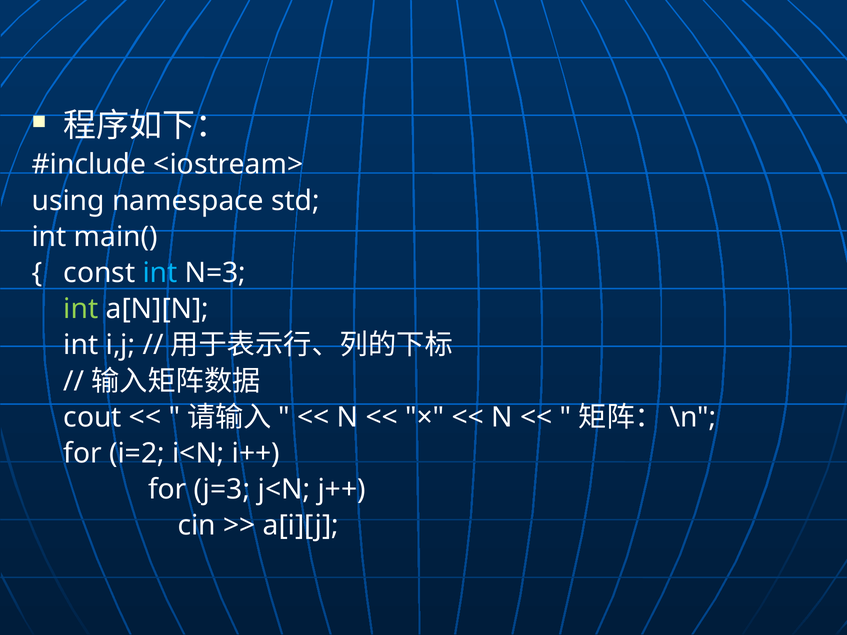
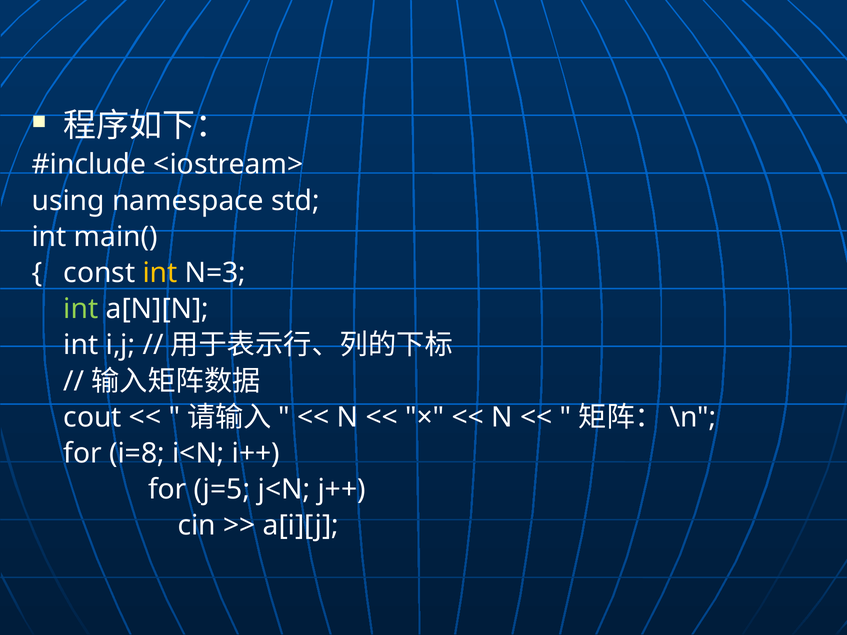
int at (160, 273) colour: light blue -> yellow
i=2: i=2 -> i=8
j=3: j=3 -> j=5
